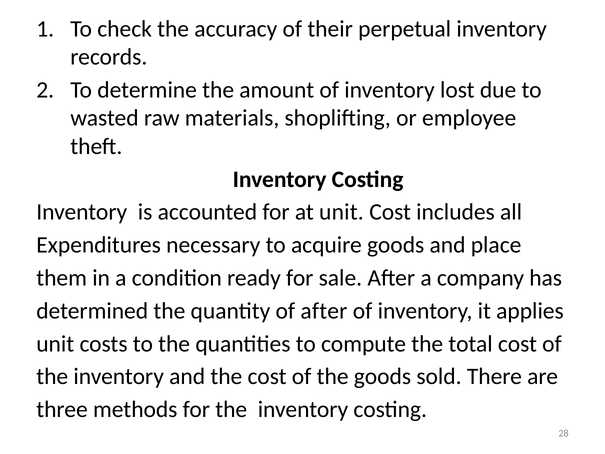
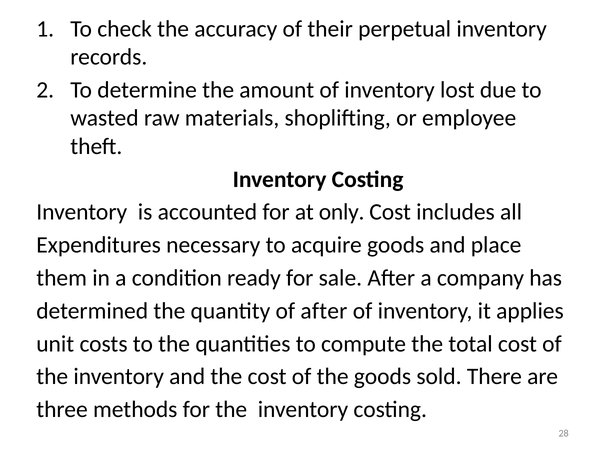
at unit: unit -> only
